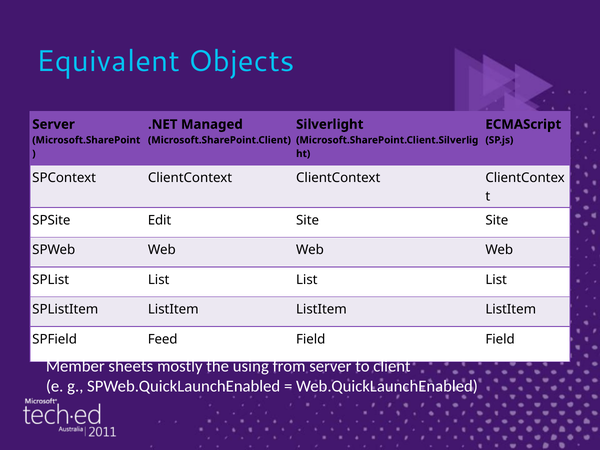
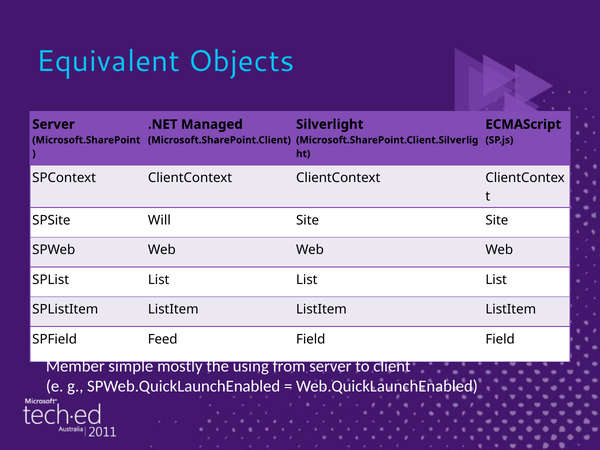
Edit: Edit -> Will
sheets: sheets -> simple
